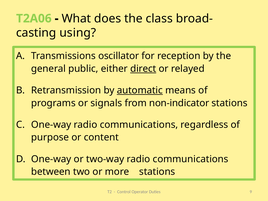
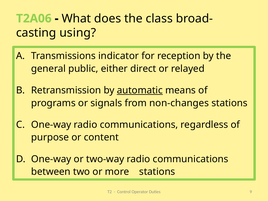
oscillator: oscillator -> indicator
direct underline: present -> none
non-indicator: non-indicator -> non-changes
